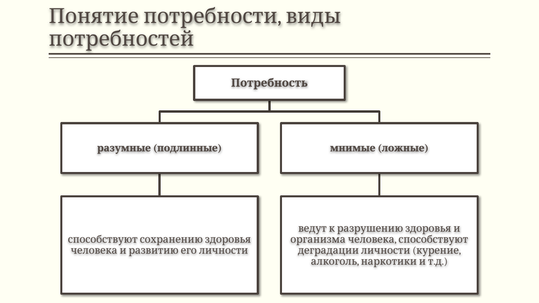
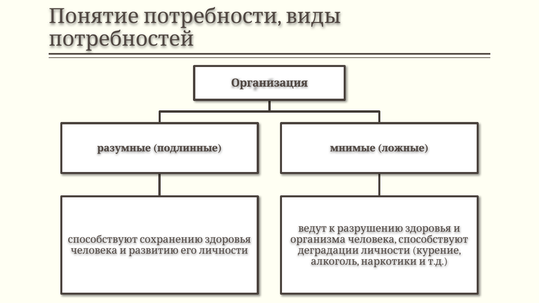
Потребность: Потребность -> Организация
